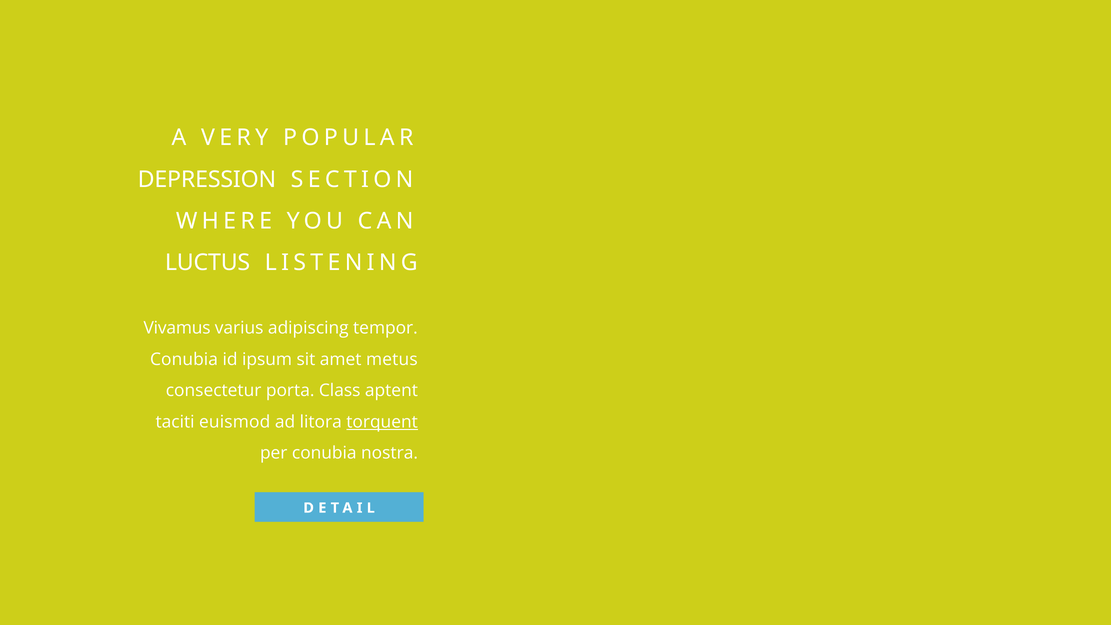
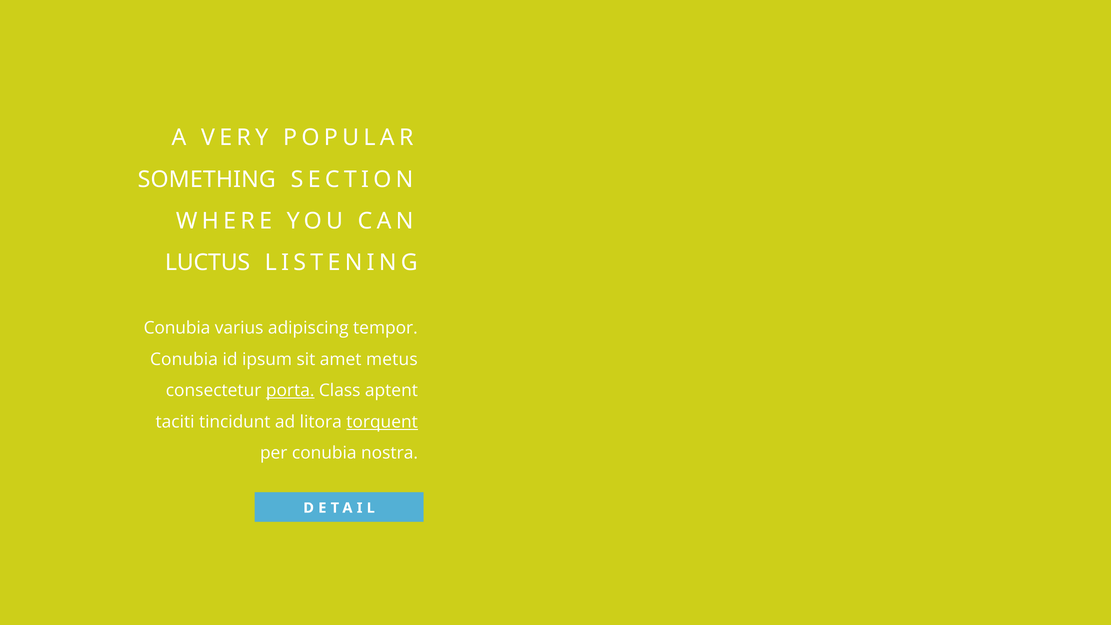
DEPRESSION: DEPRESSION -> SOMETHING
Vivamus at (177, 328): Vivamus -> Conubia
porta underline: none -> present
euismod: euismod -> tincidunt
